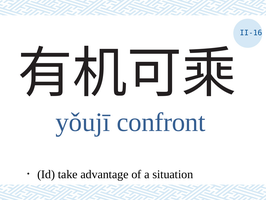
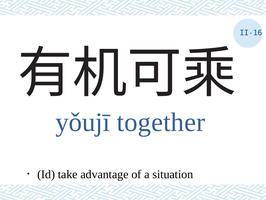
confront: confront -> together
